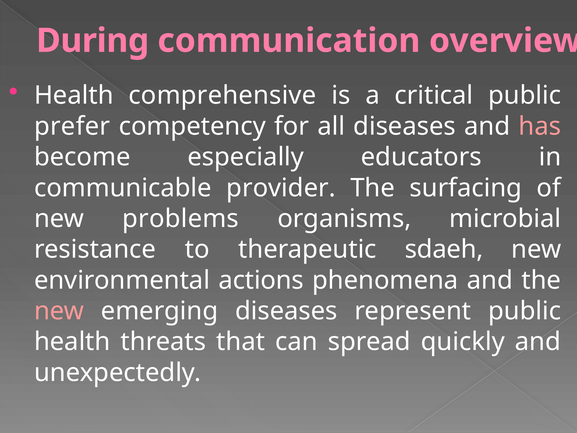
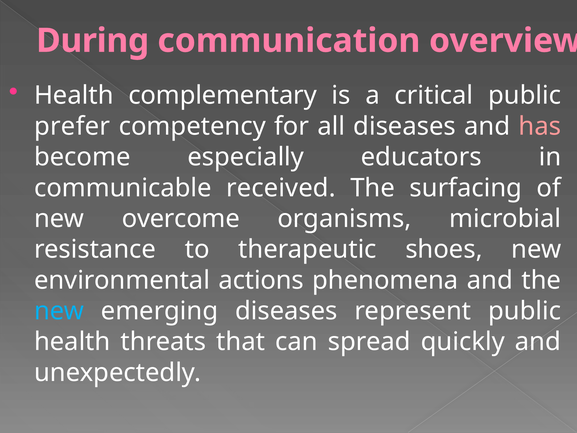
comprehensive: comprehensive -> complementary
provider: provider -> received
problems: problems -> overcome
sdaeh: sdaeh -> shoes
new at (59, 311) colour: pink -> light blue
